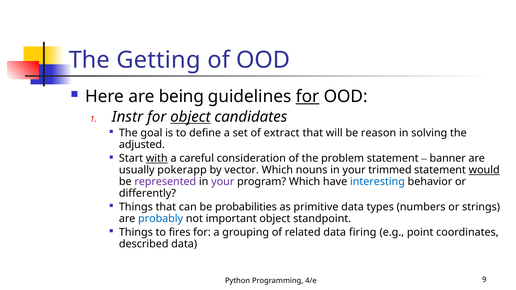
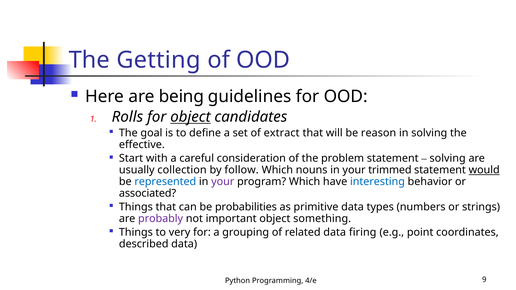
for at (308, 97) underline: present -> none
Instr: Instr -> Rolls
adjusted: adjusted -> effective
with underline: present -> none
banner at (448, 158): banner -> solving
pokerapp: pokerapp -> collection
vector: vector -> follow
represented colour: purple -> blue
differently: differently -> associated
probably colour: blue -> purple
standpoint: standpoint -> something
fires: fires -> very
